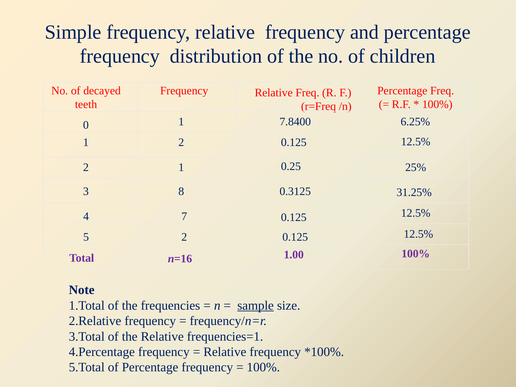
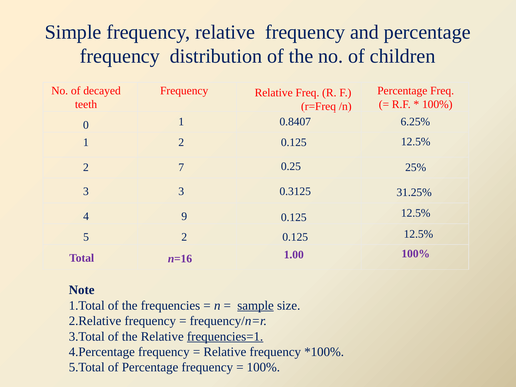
7.8400: 7.8400 -> 0.8407
2 1: 1 -> 7
3 8: 8 -> 3
7: 7 -> 9
frequencies=1 underline: none -> present
